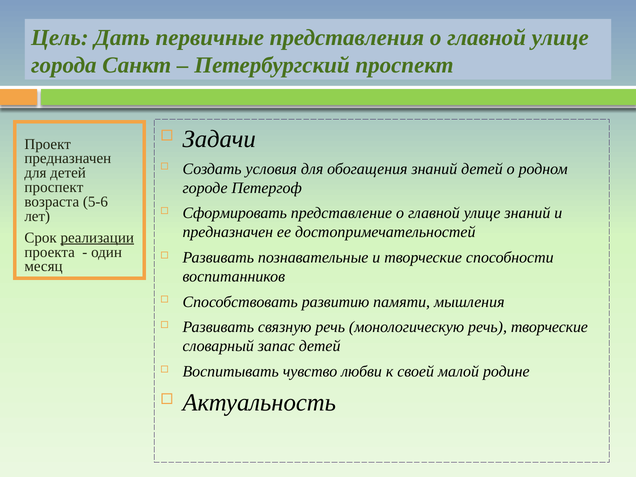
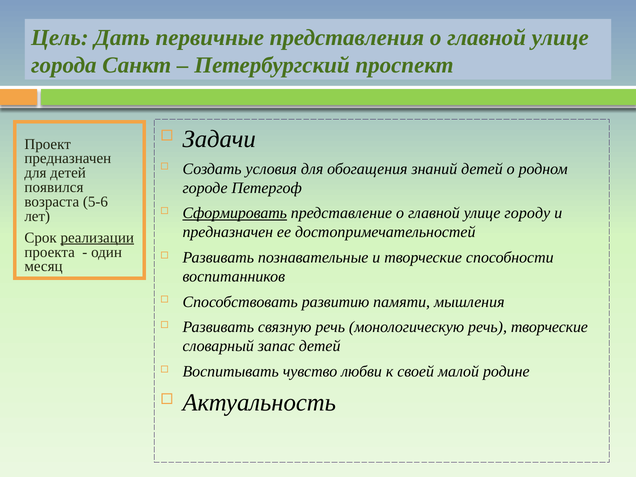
проспект at (54, 187): проспект -> появился
Сформировать underline: none -> present
улице знаний: знаний -> городу
